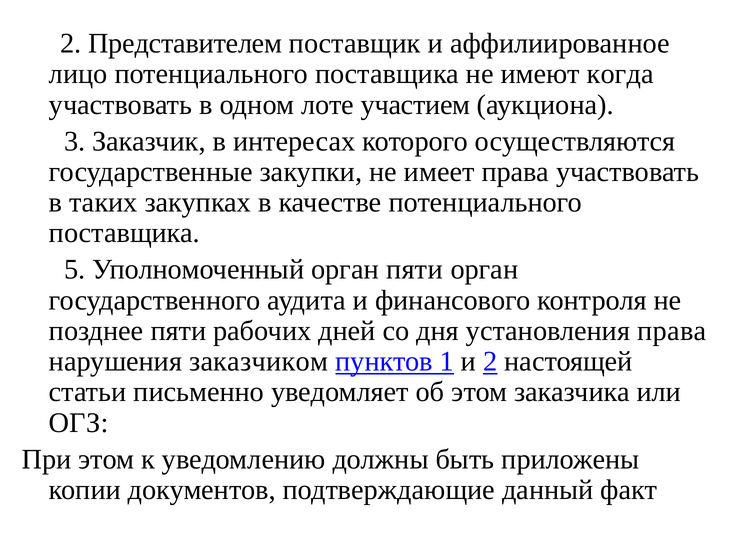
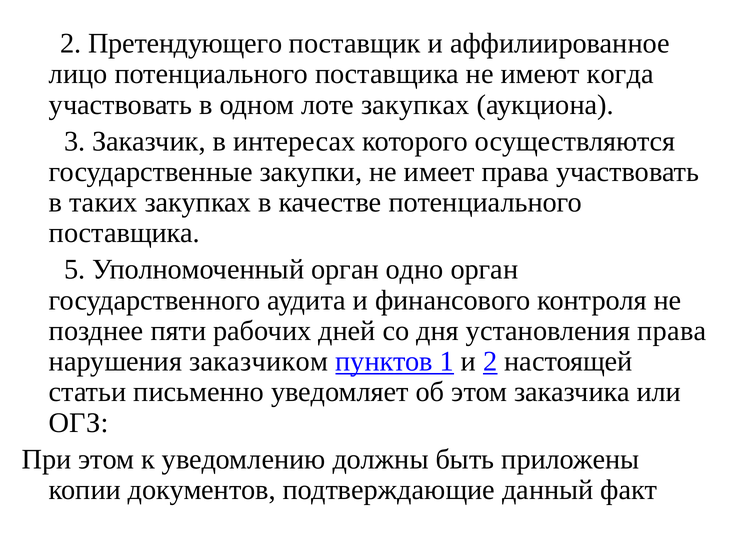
Представителем: Представителем -> Претендующего
лоте участием: участием -> закупках
орган пяти: пяти -> одно
